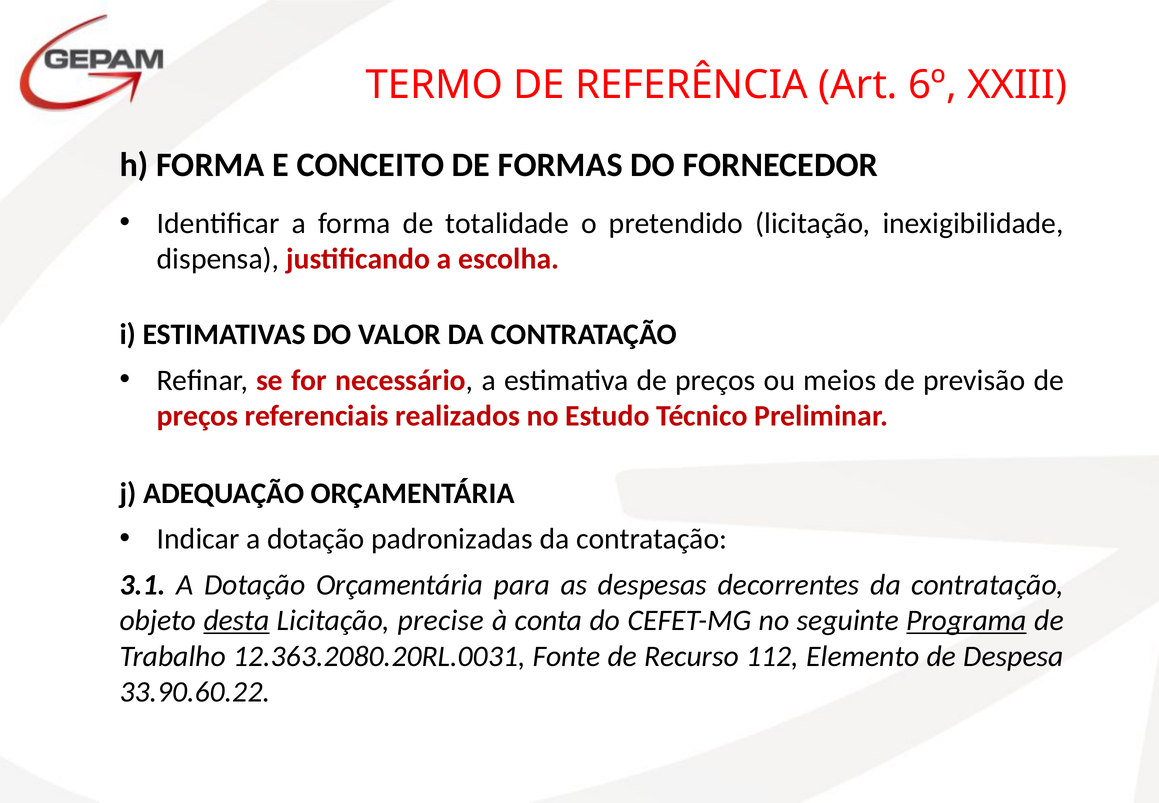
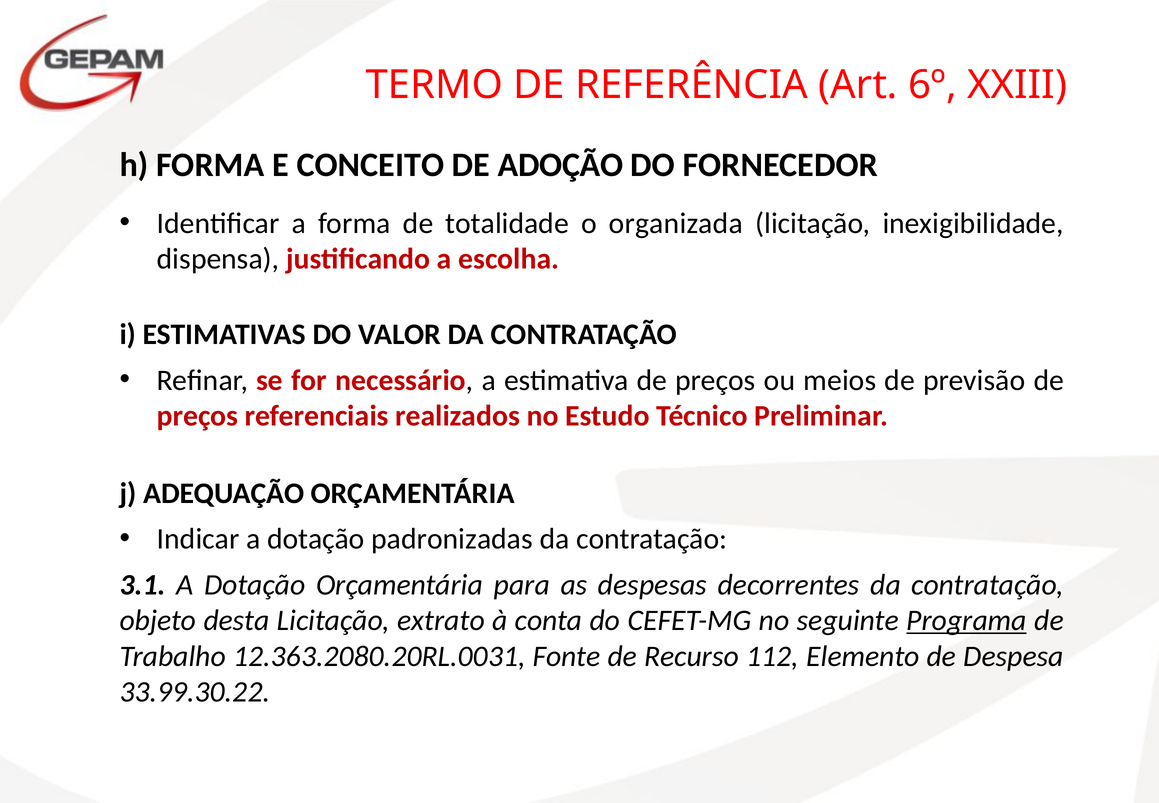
FORMAS: FORMAS -> ADOÇÃO
pretendido: pretendido -> organizada
desta underline: present -> none
precise: precise -> extrato
33.90.60.22: 33.90.60.22 -> 33.99.30.22
